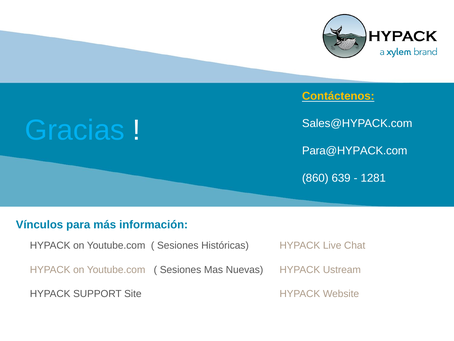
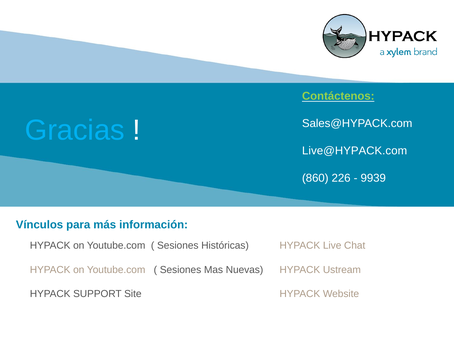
Contáctenos colour: yellow -> light green
Para@HYPACK.com: Para@HYPACK.com -> Live@HYPACK.com
639: 639 -> 226
1281: 1281 -> 9939
